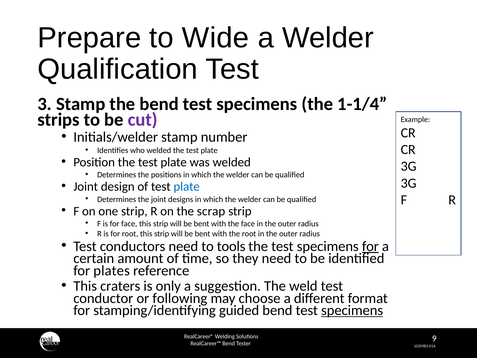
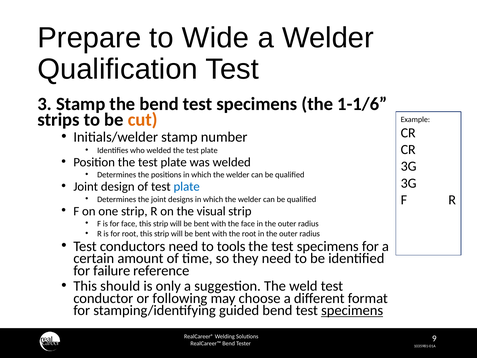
1-1/4: 1-1/4 -> 1-1/6
cut colour: purple -> orange
scrap: scrap -> visual
for at (370, 246) underline: present -> none
plates: plates -> failure
craters: craters -> should
